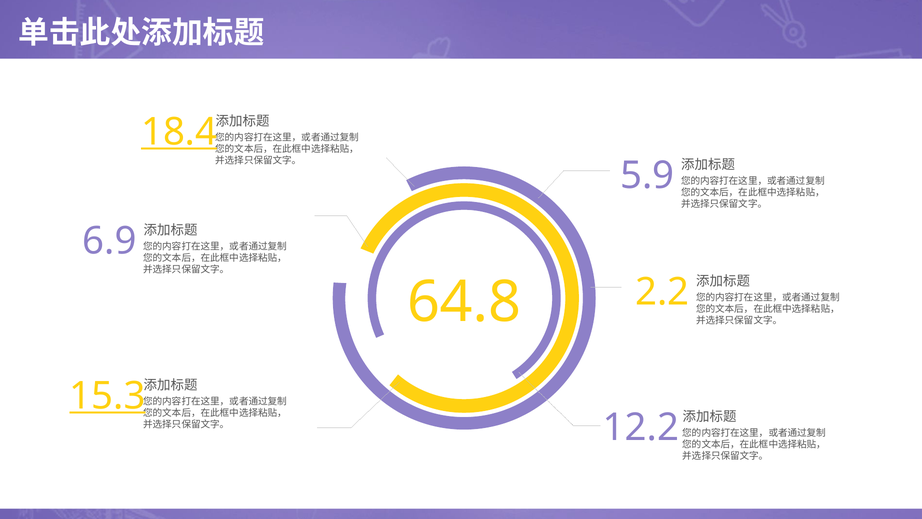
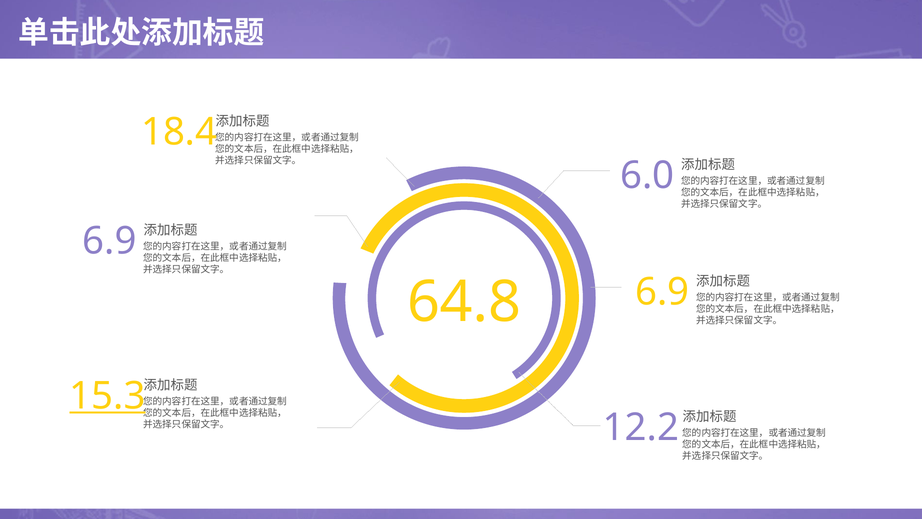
18.4 underline: present -> none
5.9: 5.9 -> 6.0
2.2 at (662, 292): 2.2 -> 6.9
